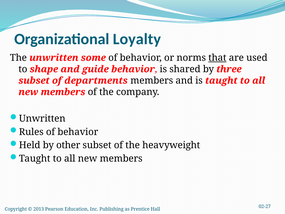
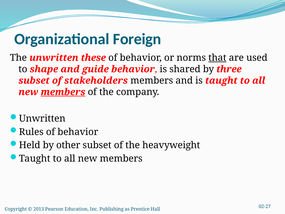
Loyalty: Loyalty -> Foreign
some: some -> these
departments: departments -> stakeholders
members at (63, 92) underline: none -> present
